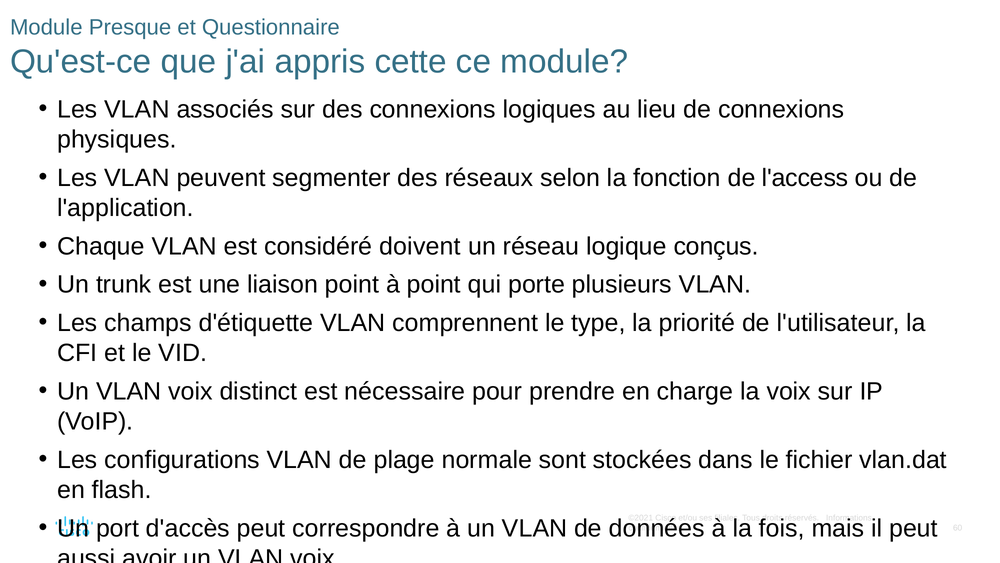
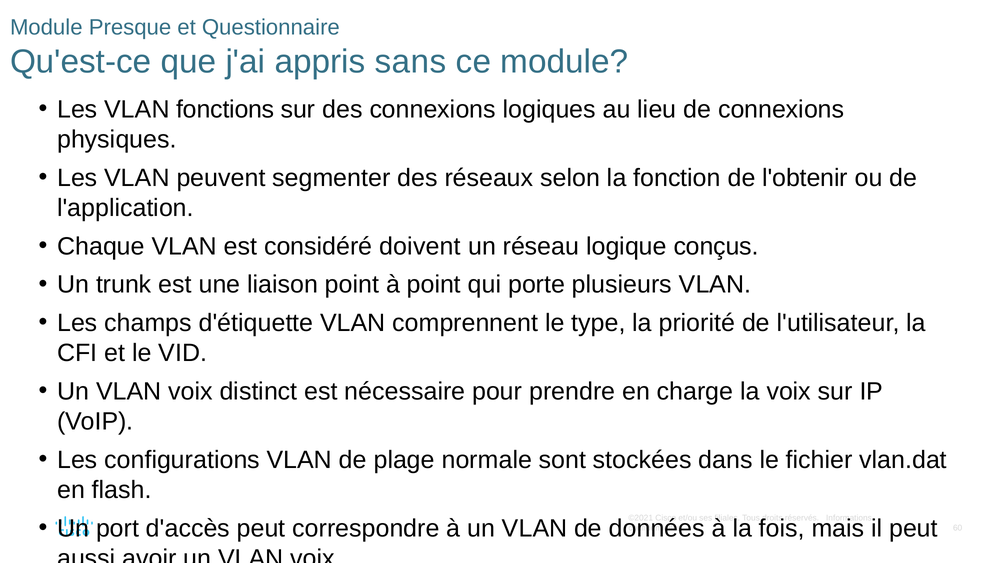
cette: cette -> sans
associés: associés -> fonctions
l'access: l'access -> l'obtenir
